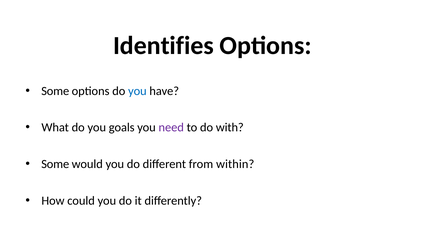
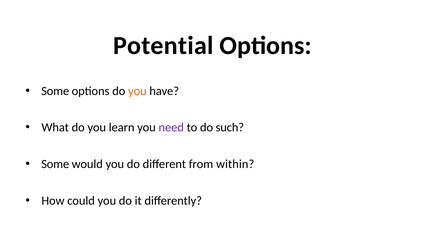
Identifies: Identifies -> Potential
you at (137, 91) colour: blue -> orange
goals: goals -> learn
with: with -> such
